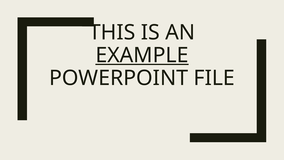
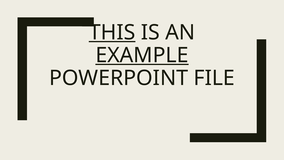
THIS underline: none -> present
